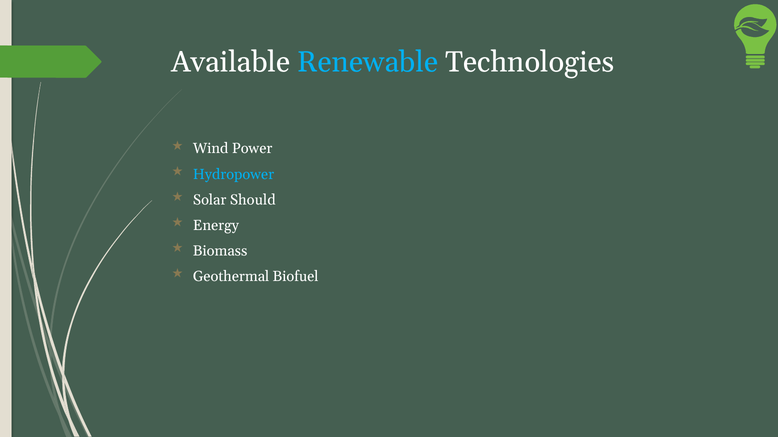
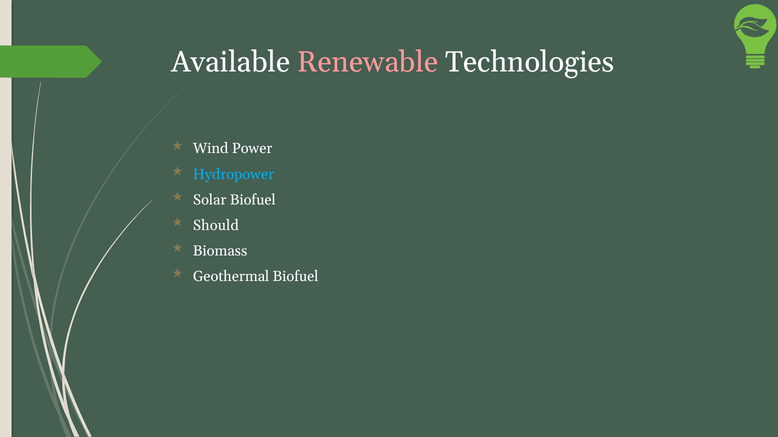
Renewable colour: light blue -> pink
Solar Should: Should -> Biofuel
Energy: Energy -> Should
